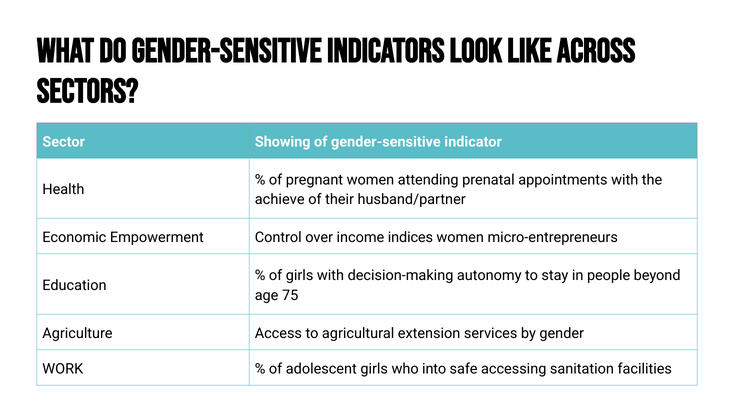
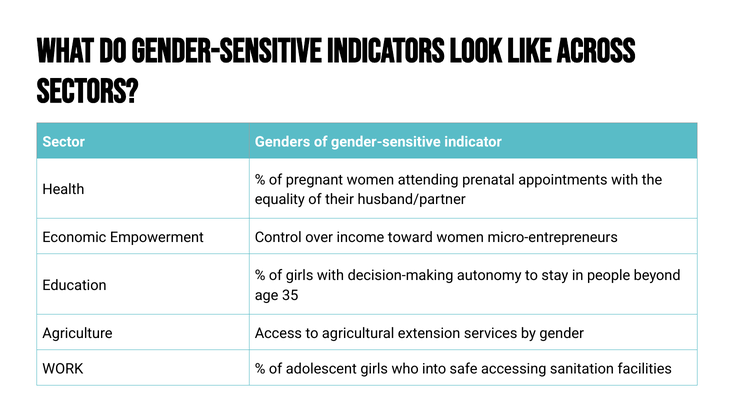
Showing: Showing -> Genders
achieve: achieve -> equality
indices: indices -> toward
75: 75 -> 35
